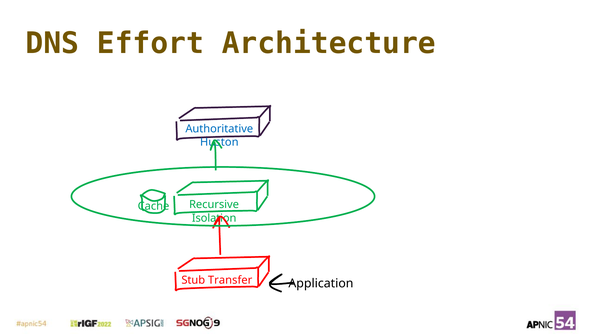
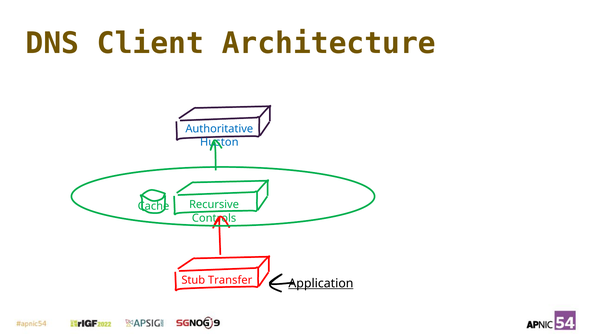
Effort: Effort -> Client
Isolation: Isolation -> Controls
Application underline: none -> present
